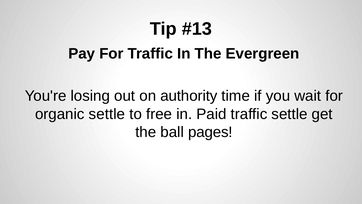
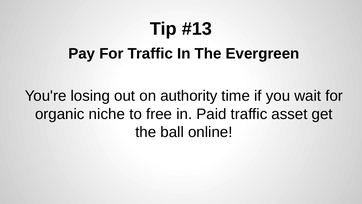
organic settle: settle -> niche
traffic settle: settle -> asset
pages: pages -> online
